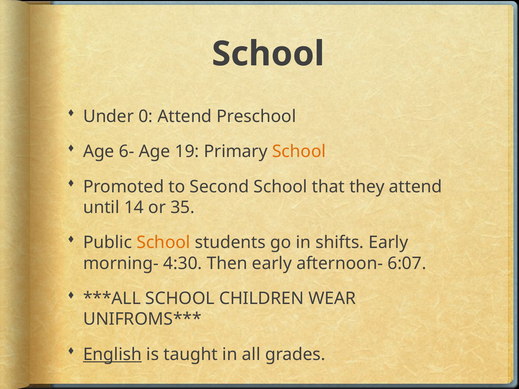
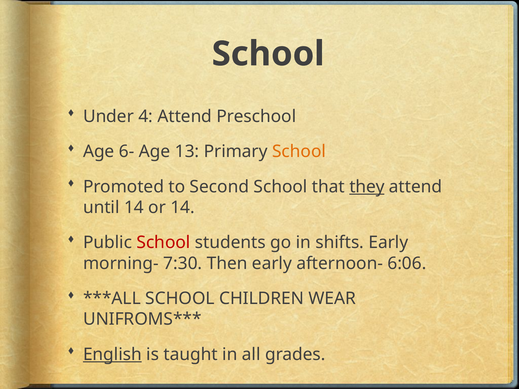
0: 0 -> 4
19: 19 -> 13
they underline: none -> present
or 35: 35 -> 14
School at (163, 243) colour: orange -> red
4:30: 4:30 -> 7:30
6:07: 6:07 -> 6:06
